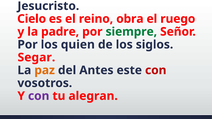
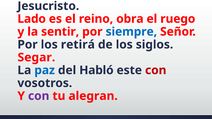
Cielo: Cielo -> Lado
padre: padre -> sentir
siempre colour: green -> blue
quien: quien -> retirá
paz colour: orange -> blue
Antes: Antes -> Habló
